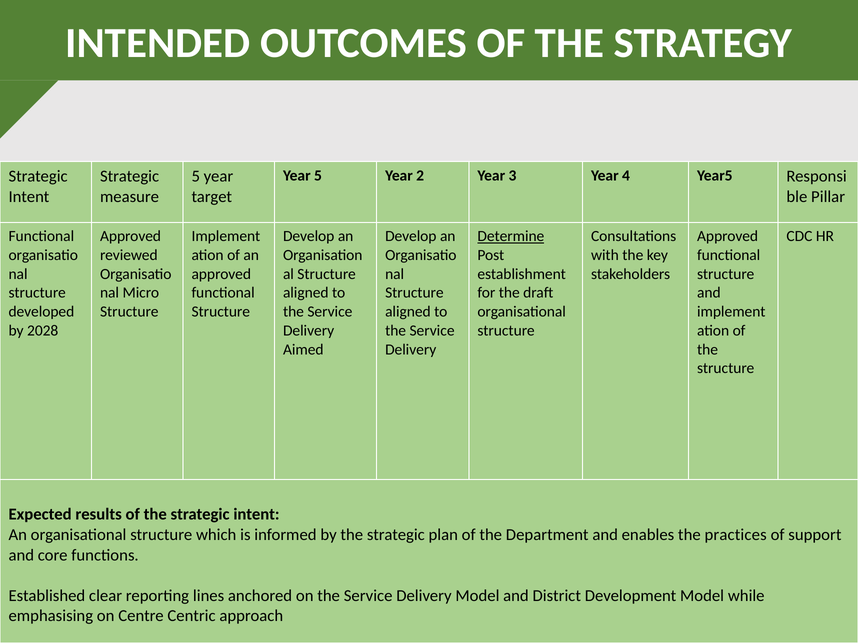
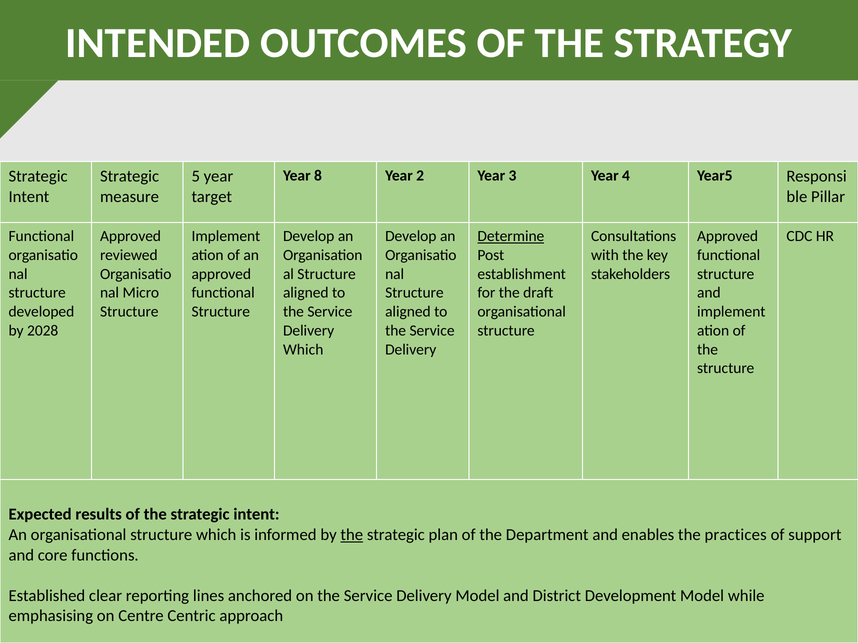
Year 5: 5 -> 8
Aimed at (303, 350): Aimed -> Which
the at (352, 535) underline: none -> present
